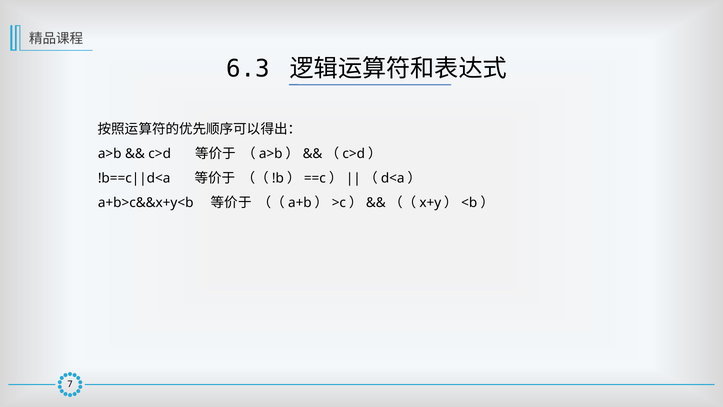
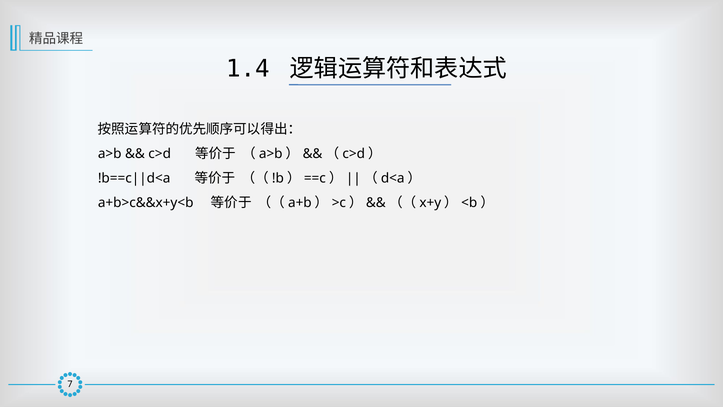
6.3: 6.3 -> 1.4
